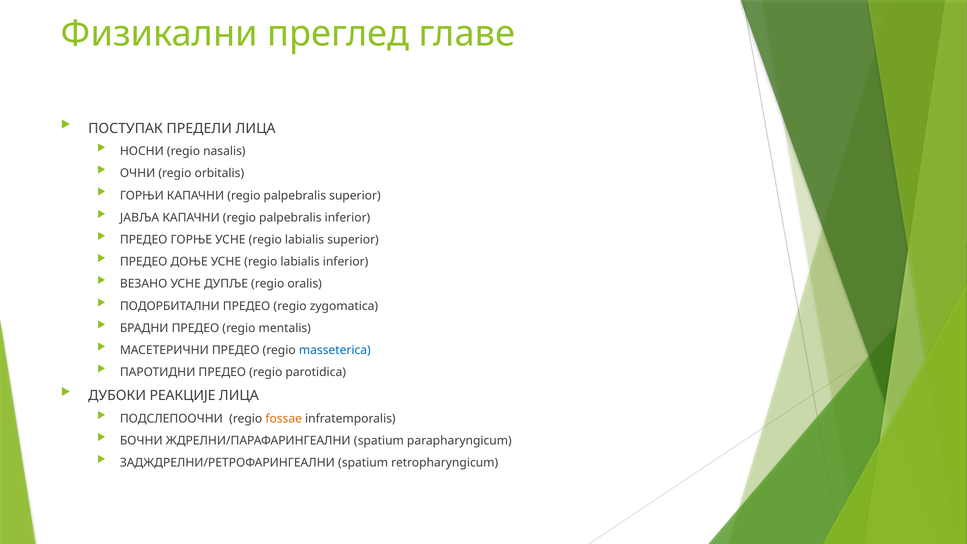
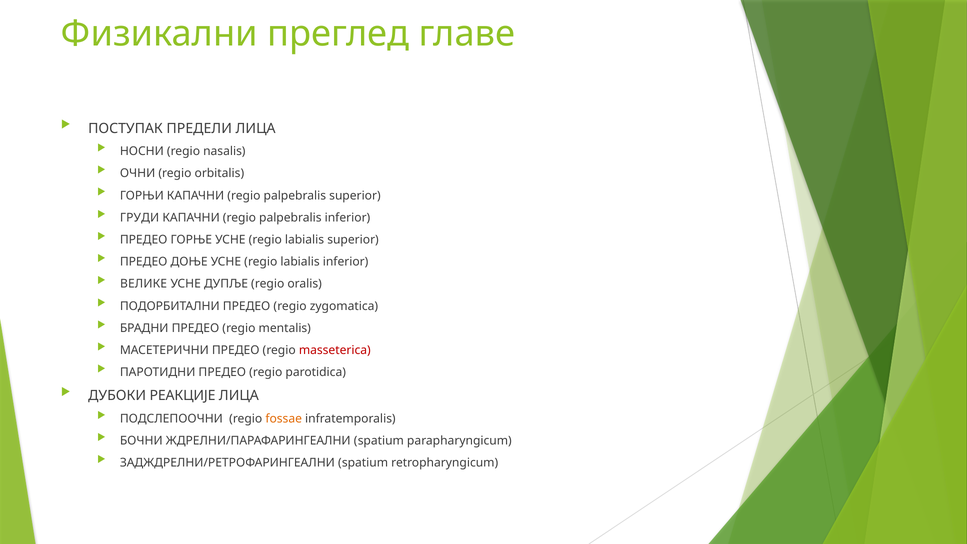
ЈАВЉА: ЈАВЉА -> ГРУДИ
ВЕЗАНО: ВЕЗАНО -> ВЕЛИКЕ
masseterica colour: blue -> red
